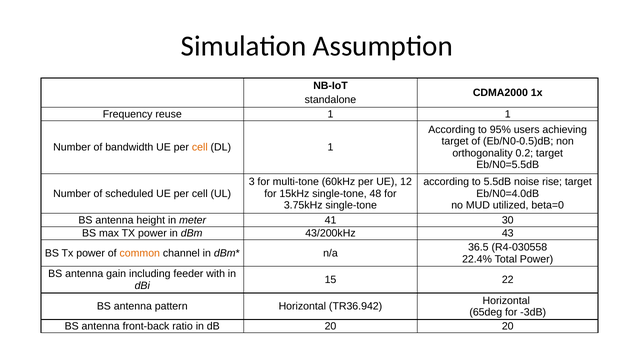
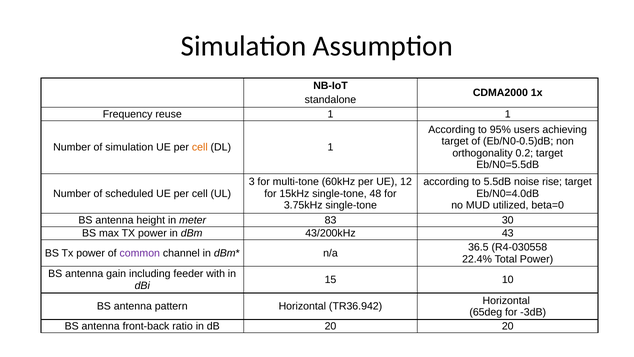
of bandwidth: bandwidth -> simulation
41: 41 -> 83
common colour: orange -> purple
22: 22 -> 10
